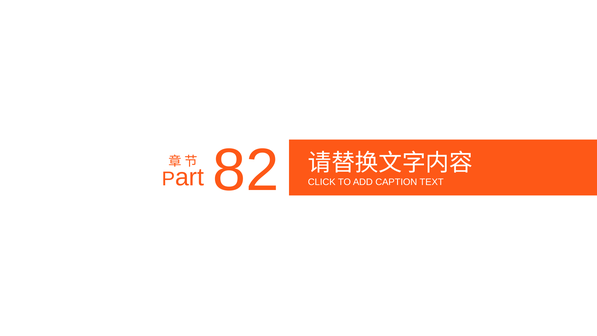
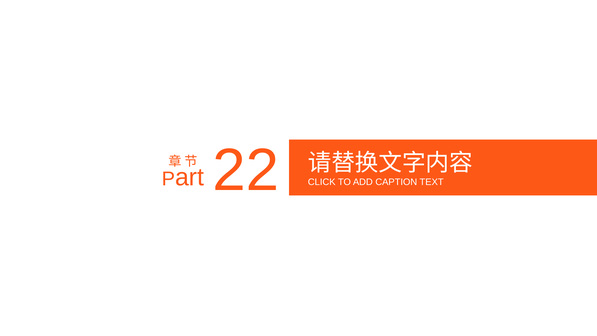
82: 82 -> 22
